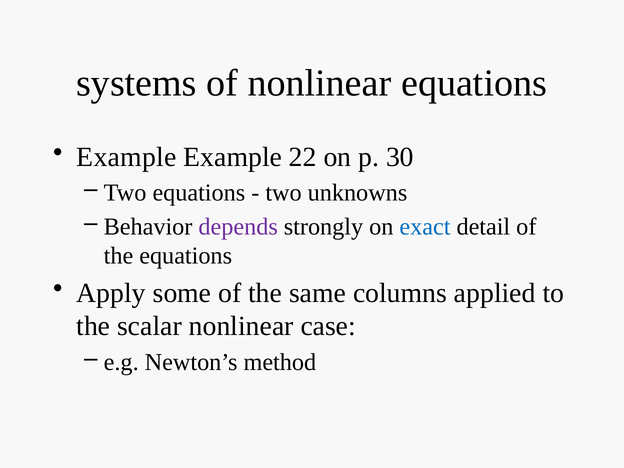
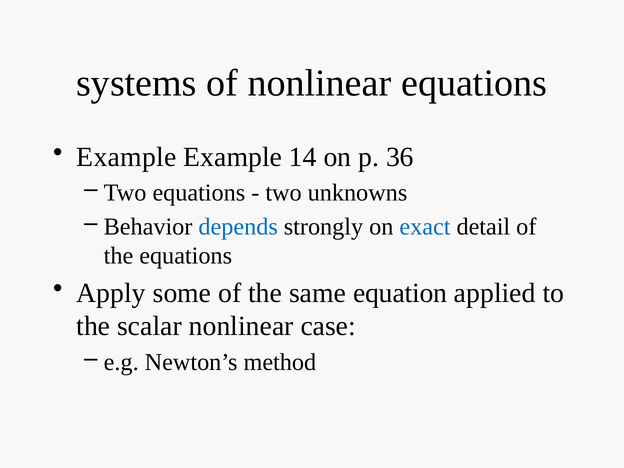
22: 22 -> 14
30: 30 -> 36
depends colour: purple -> blue
columns: columns -> equation
